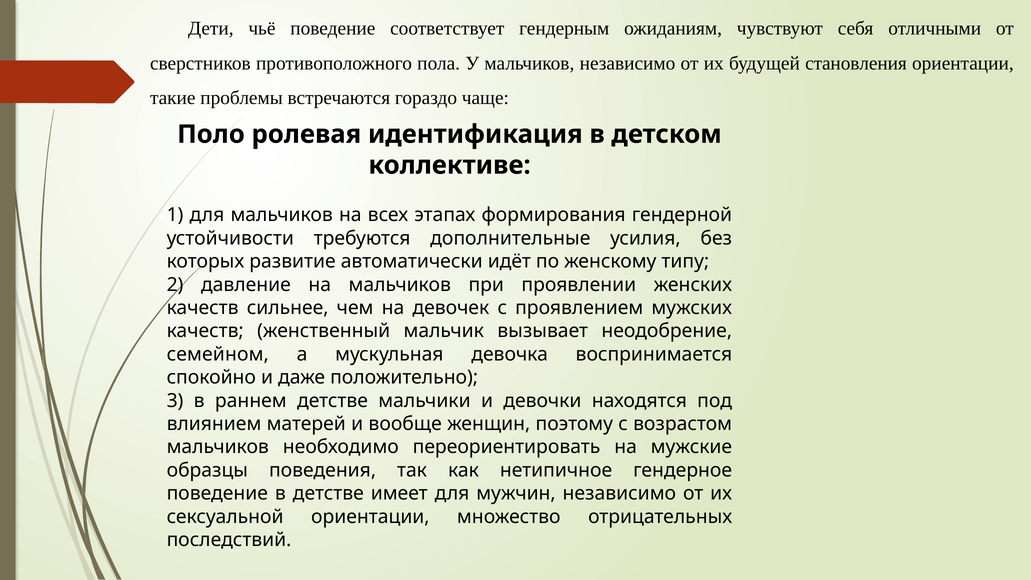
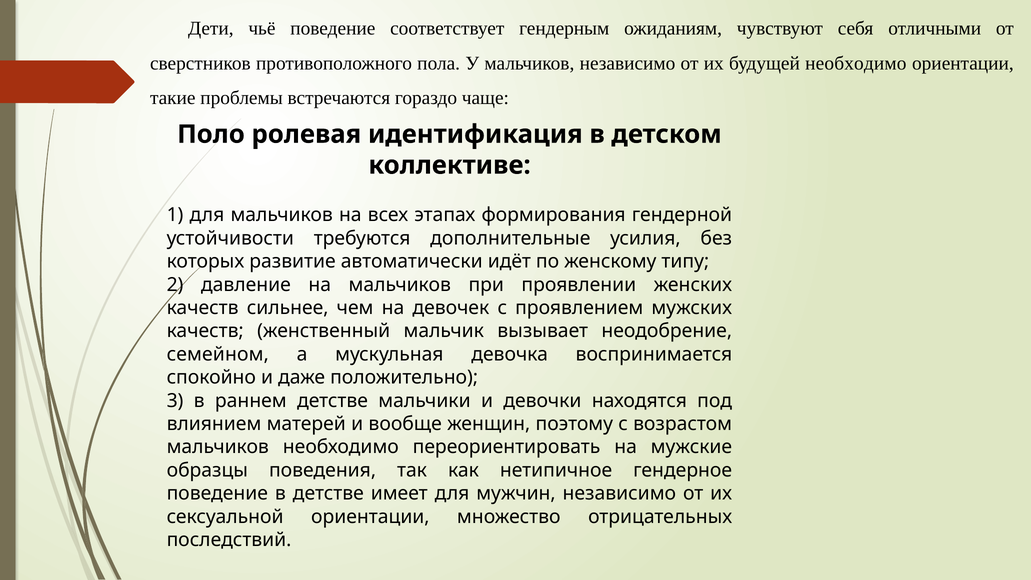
будущей становления: становления -> необходимо
